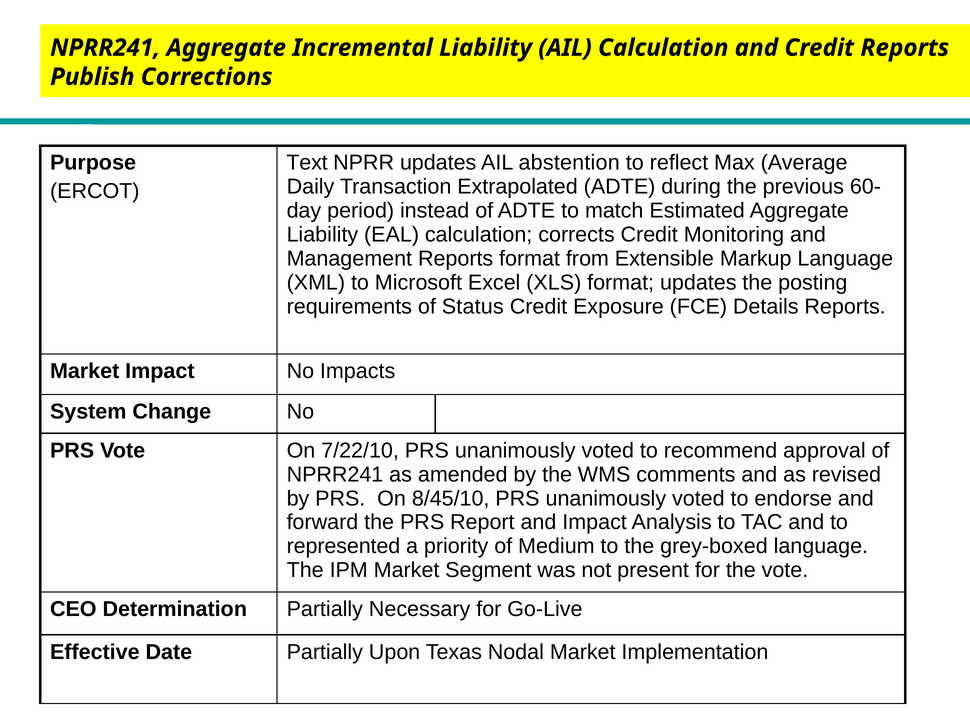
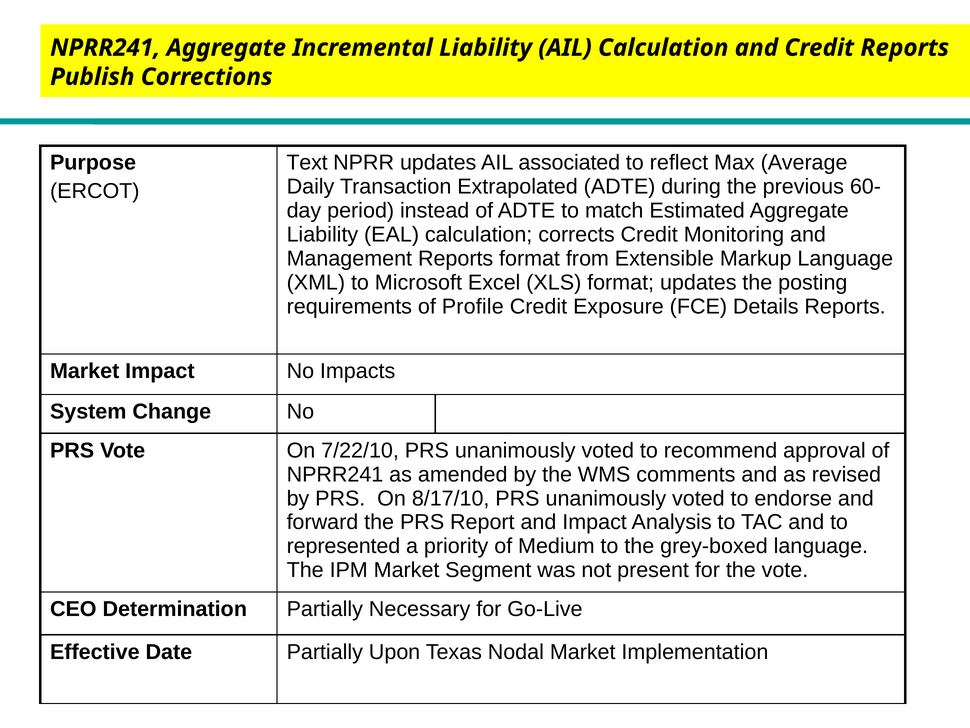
abstention: abstention -> associated
Status: Status -> Profile
8/45/10: 8/45/10 -> 8/17/10
